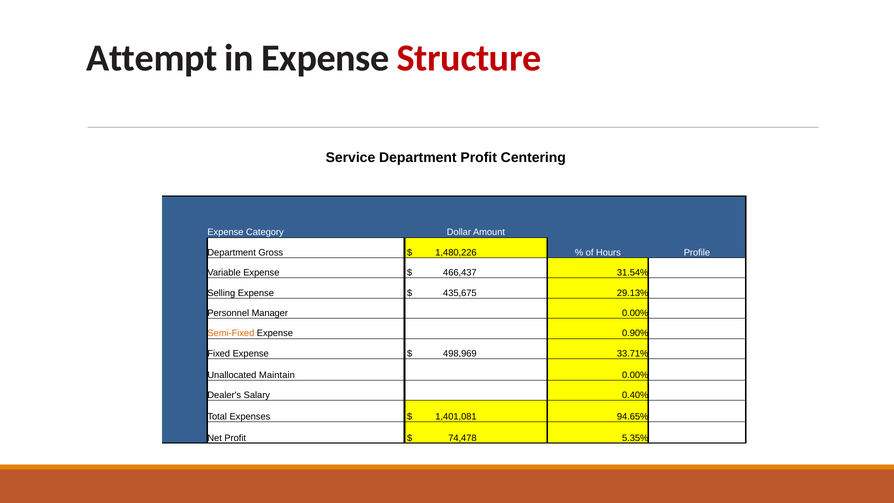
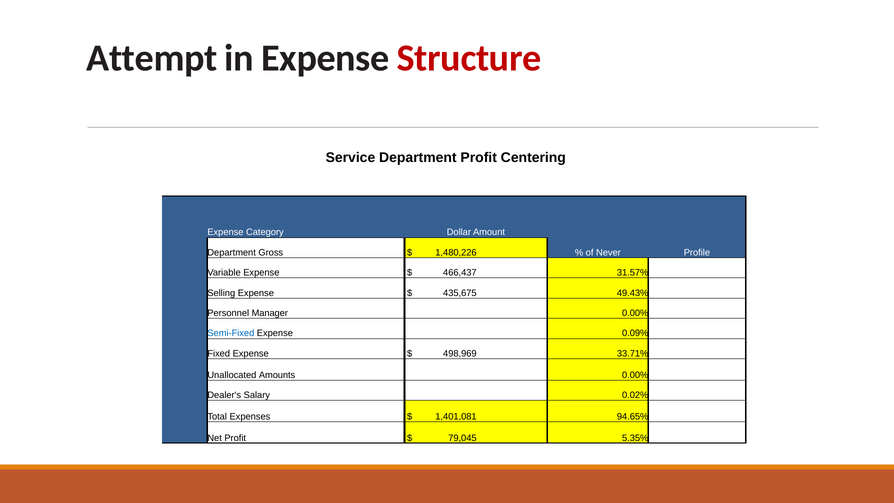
Hours: Hours -> Never
31.54%: 31.54% -> 31.57%
29.13%: 29.13% -> 49.43%
Semi-Fixed colour: orange -> blue
0.90%: 0.90% -> 0.09%
Maintain: Maintain -> Amounts
0.40%: 0.40% -> 0.02%
74,478: 74,478 -> 79,045
